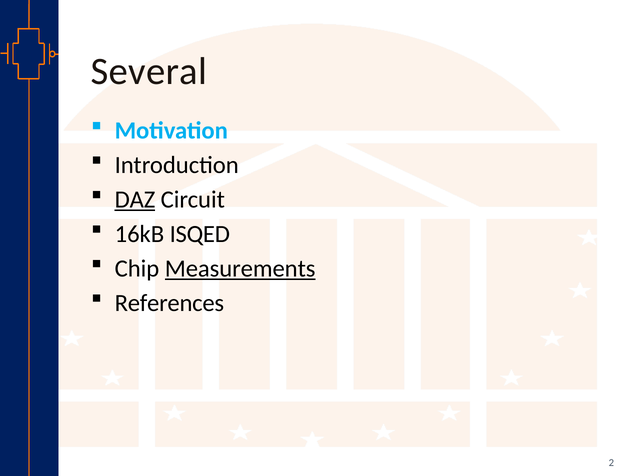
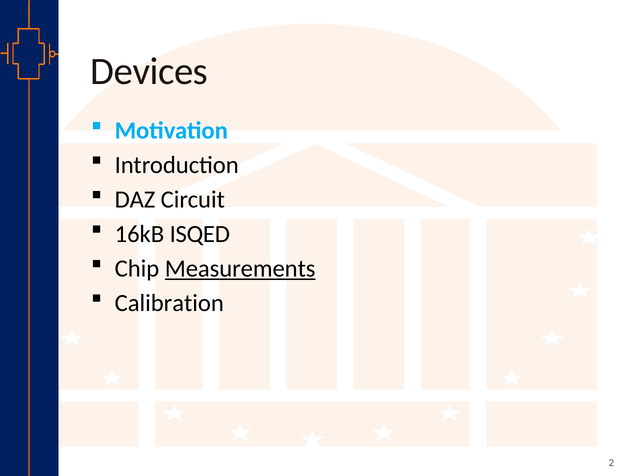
Several: Several -> Devices
DAZ underline: present -> none
References: References -> Calibration
